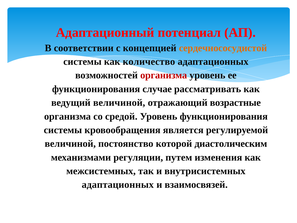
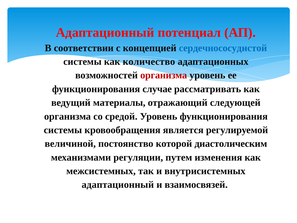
сердечнососудистой colour: orange -> blue
ведущий величиной: величиной -> материалы
возрастные: возрастные -> следующей
адаптационных at (118, 184): адаптационных -> адаптационный
